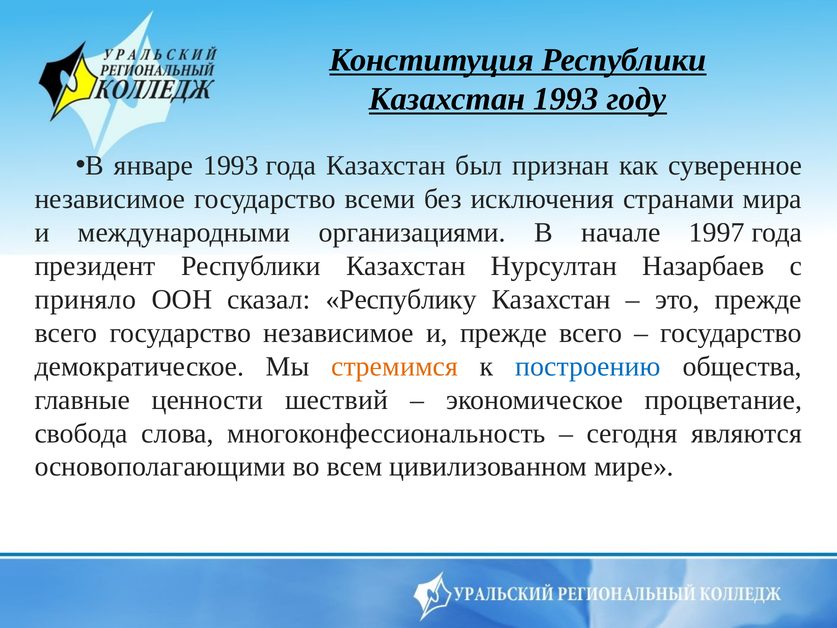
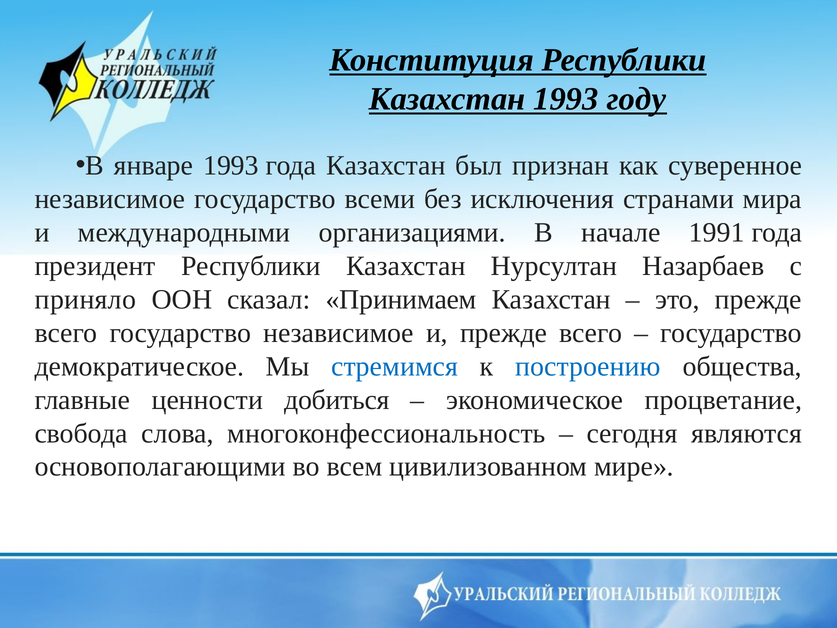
1997: 1997 -> 1991
Республику: Республику -> Принимаем
стремимся colour: orange -> blue
шествий: шествий -> добиться
